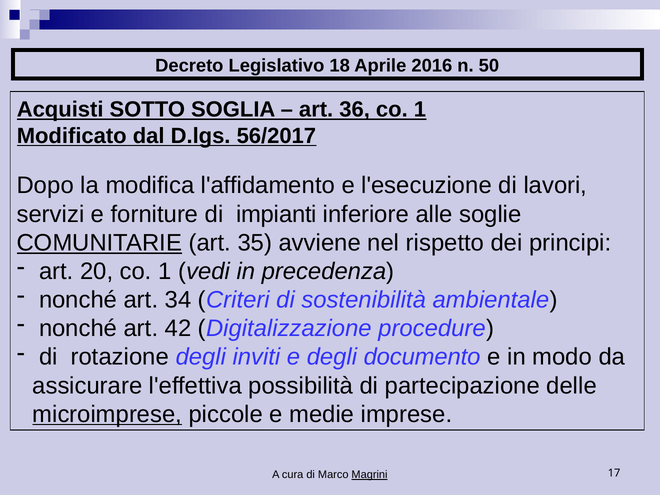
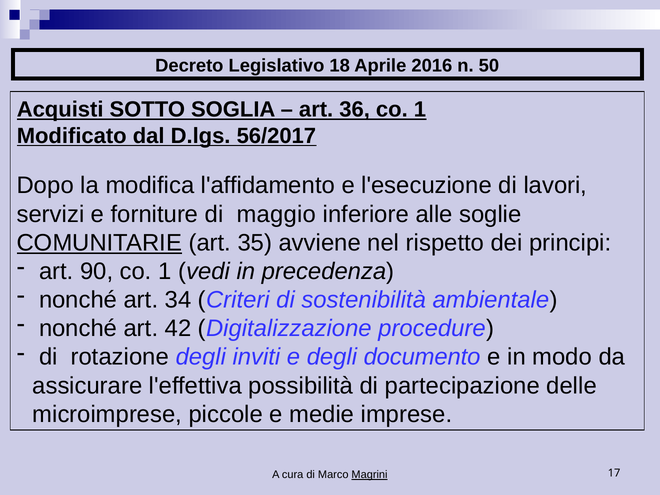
impianti: impianti -> maggio
20: 20 -> 90
microimprese underline: present -> none
